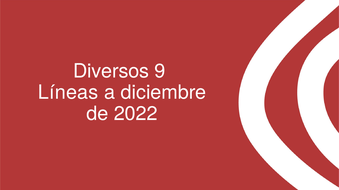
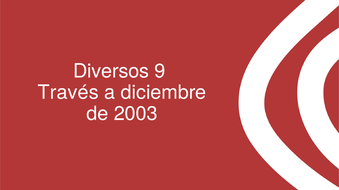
Líneas: Líneas -> Través
2022: 2022 -> 2003
